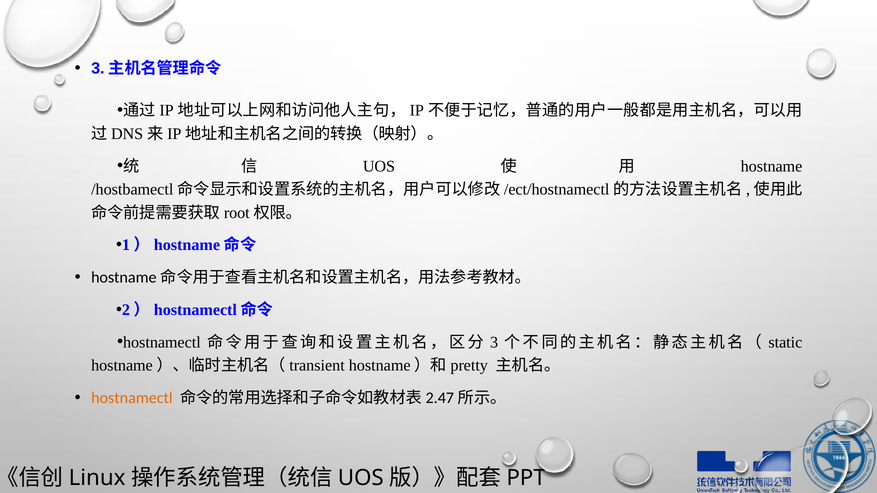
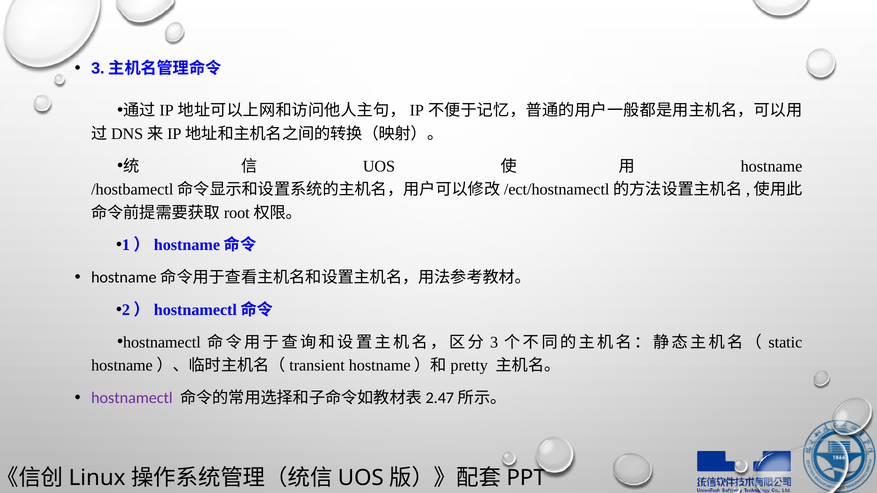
hostnamectl at (132, 398) colour: orange -> purple
